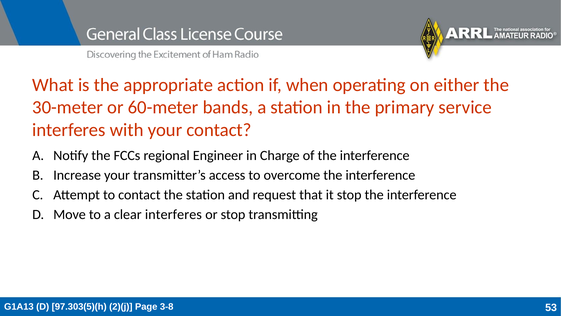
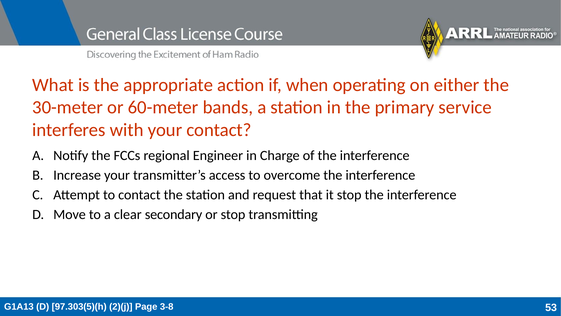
clear interferes: interferes -> secondary
